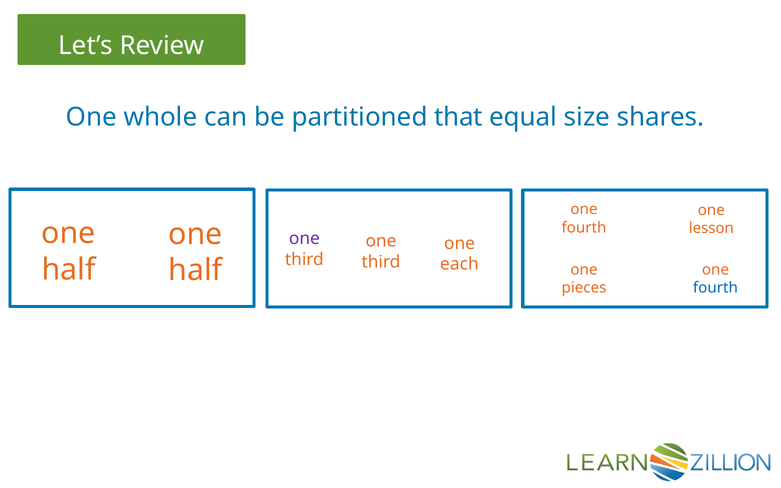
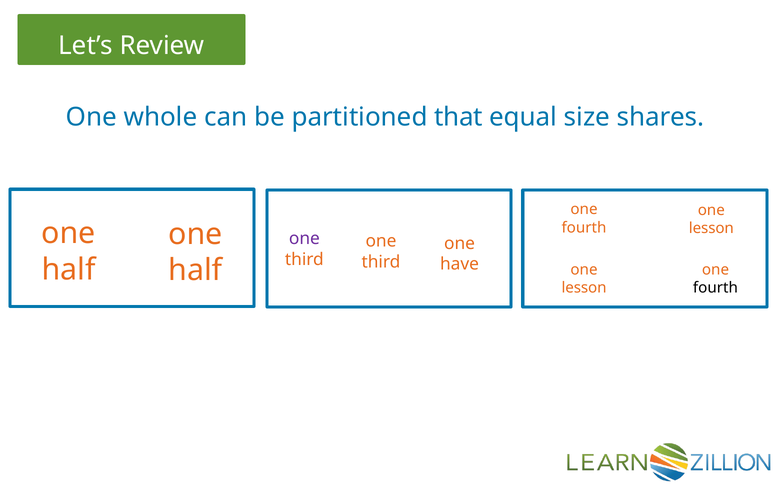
each: each -> have
pieces at (584, 288): pieces -> lesson
fourth at (715, 288) colour: blue -> black
